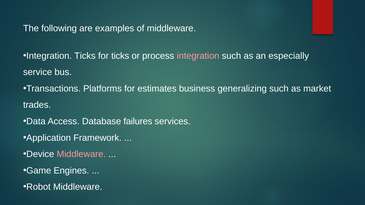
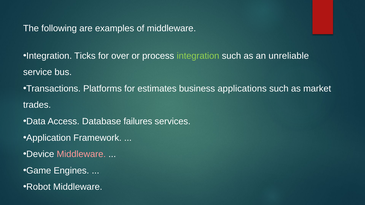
for ticks: ticks -> over
integration at (198, 56) colour: pink -> light green
especially: especially -> unreliable
generalizing: generalizing -> applications
